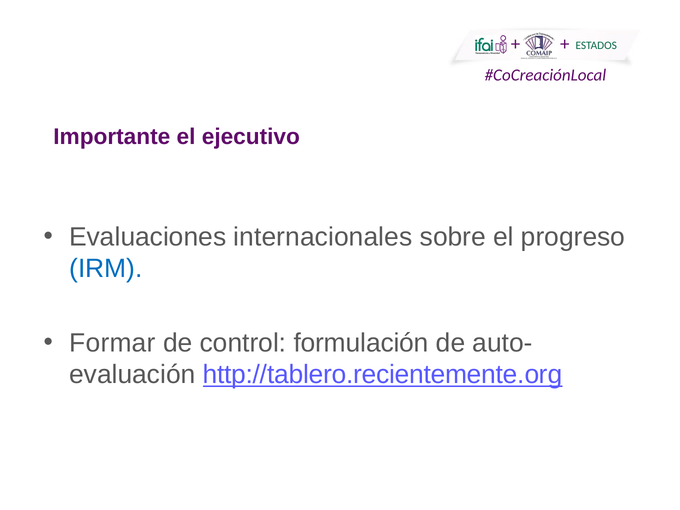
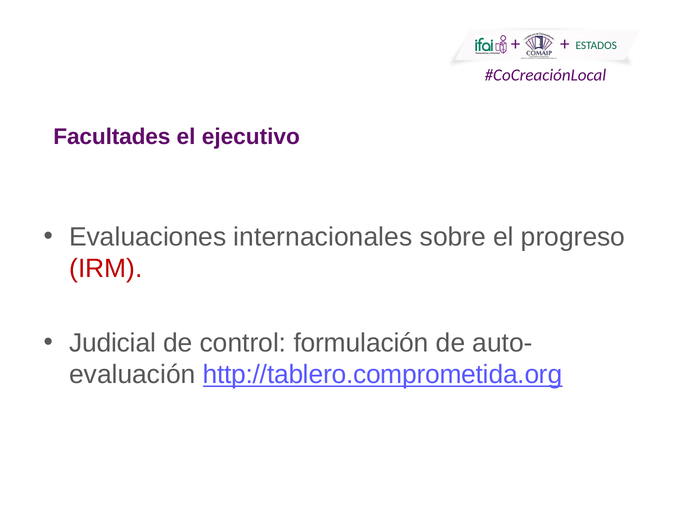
Importante: Importante -> Facultades
IRM colour: blue -> red
Formar: Formar -> Judicial
http://tablero.recientemente.org: http://tablero.recientemente.org -> http://tablero.comprometida.org
